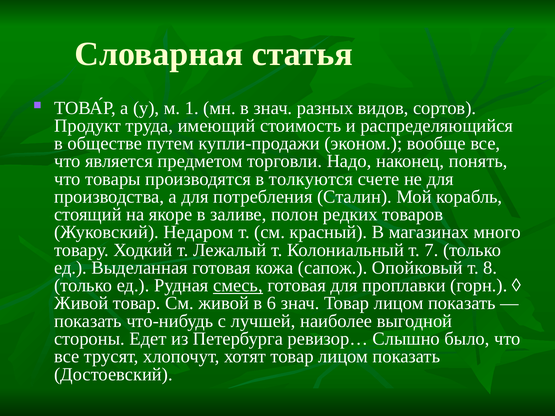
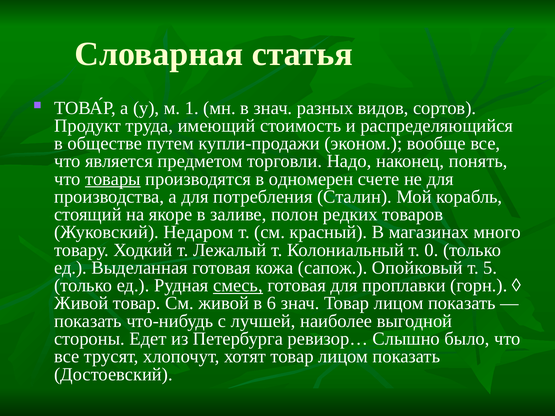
товары underline: none -> present
толкуются: толкуются -> одномерен
7: 7 -> 0
8: 8 -> 5
